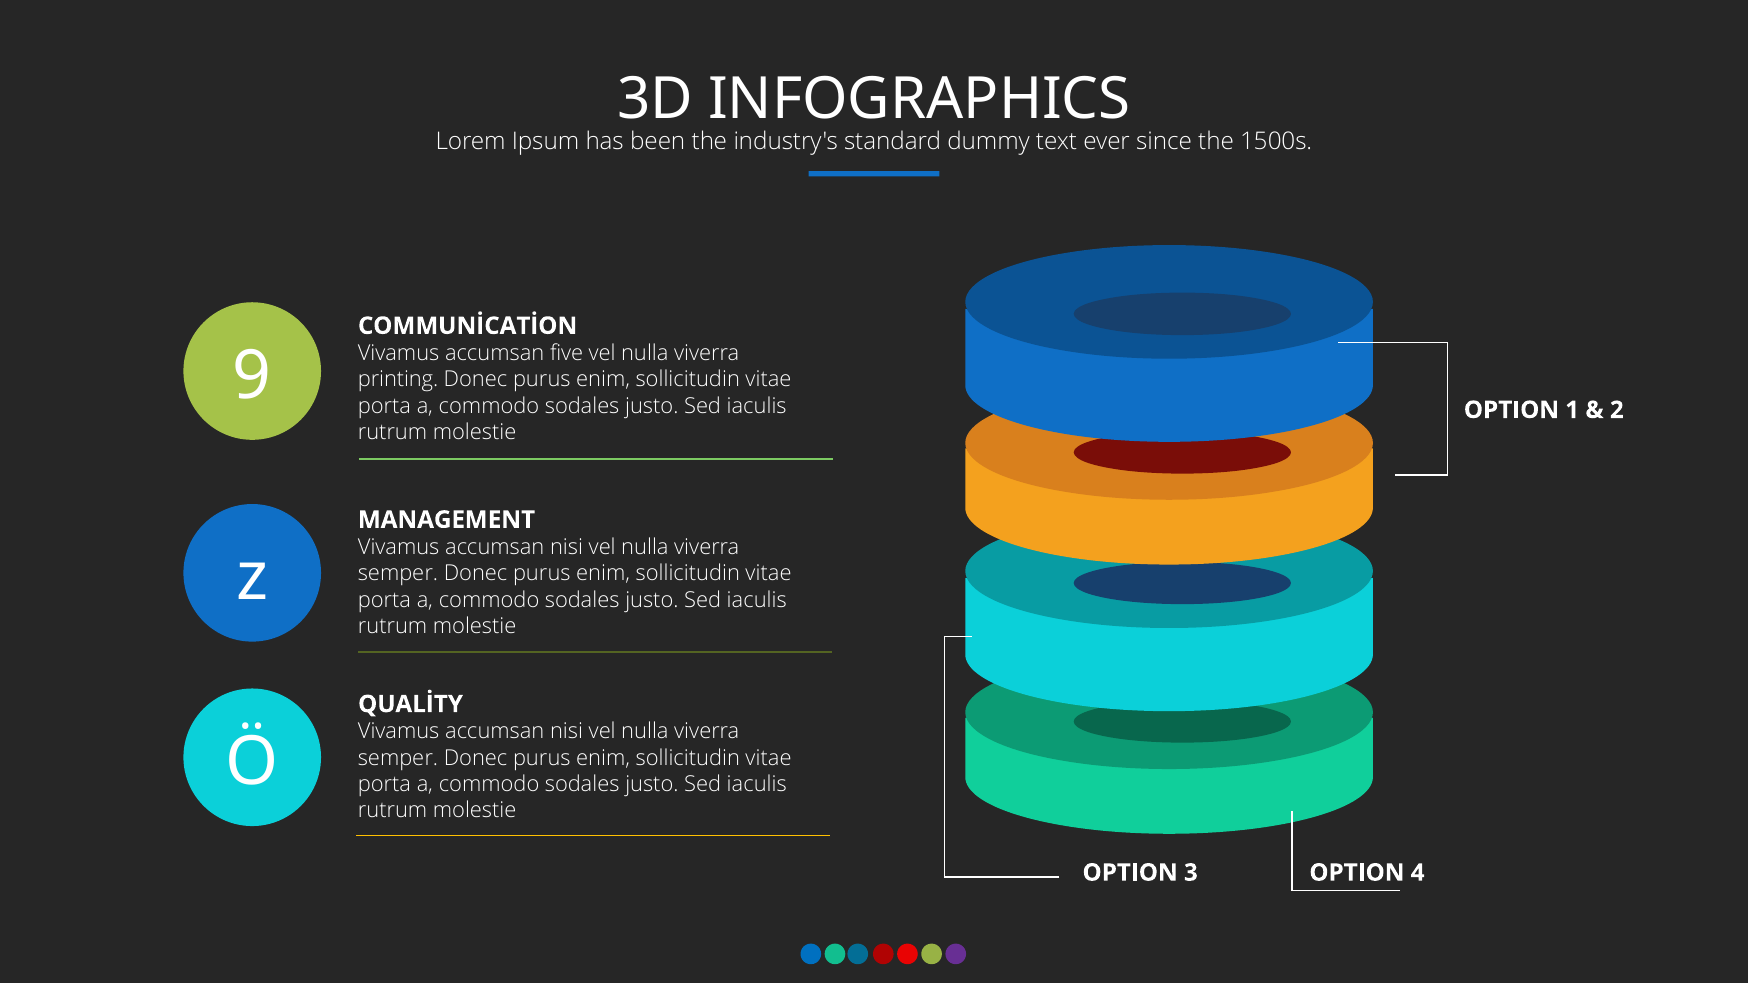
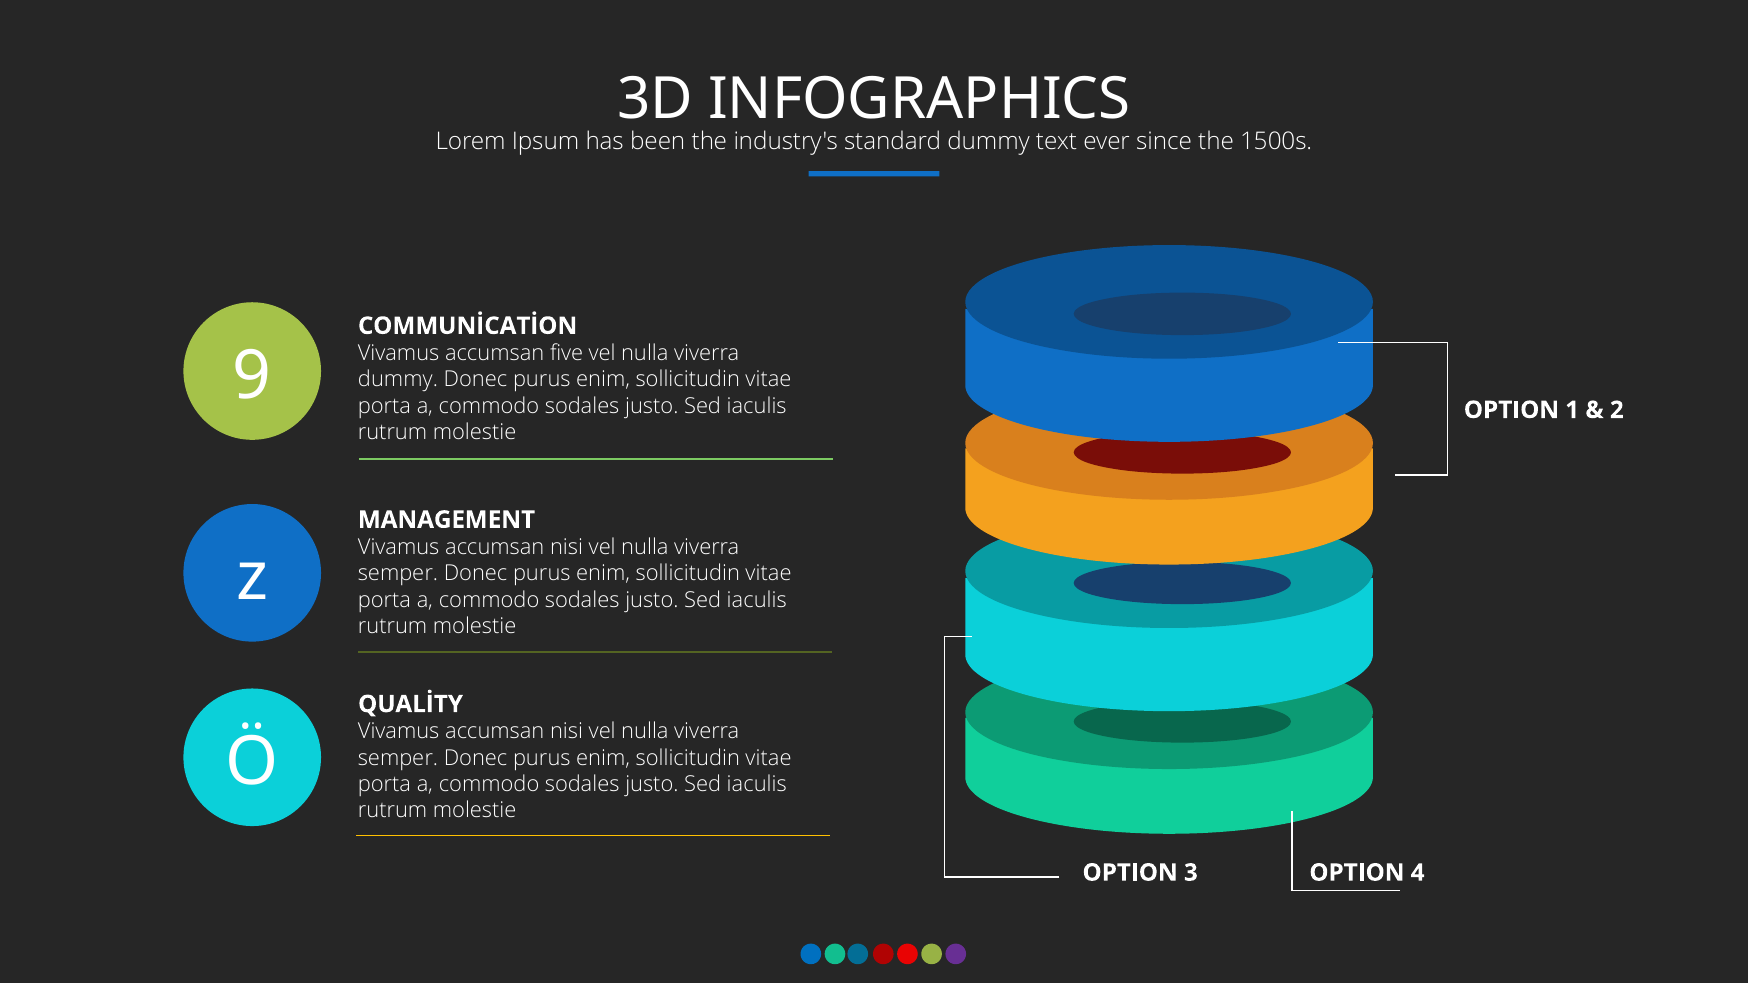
printing at (398, 380): printing -> dummy
